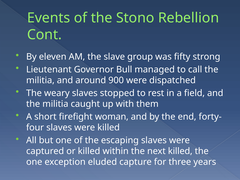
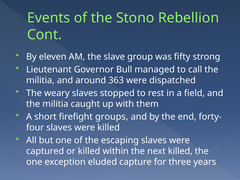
900: 900 -> 363
woman: woman -> groups
